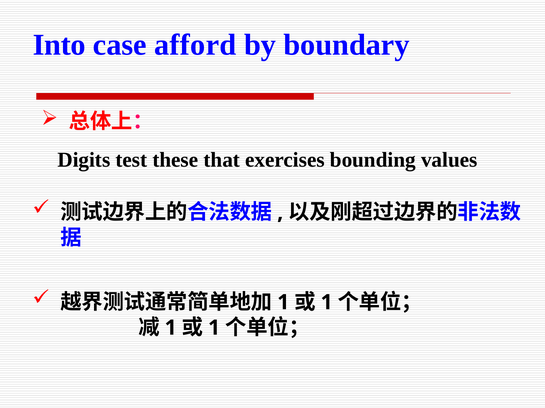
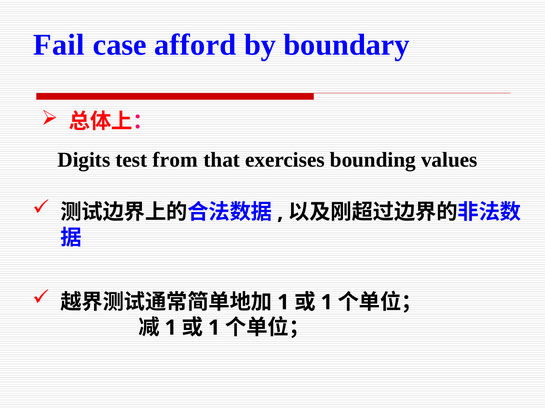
Into: Into -> Fail
these: these -> from
